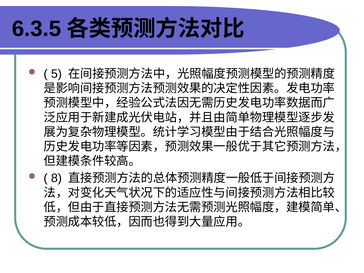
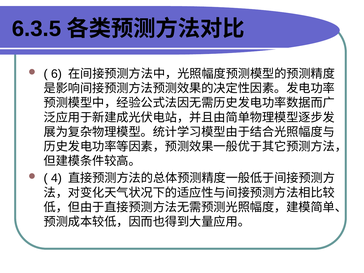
5: 5 -> 6
8: 8 -> 4
